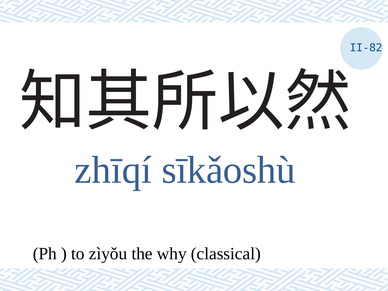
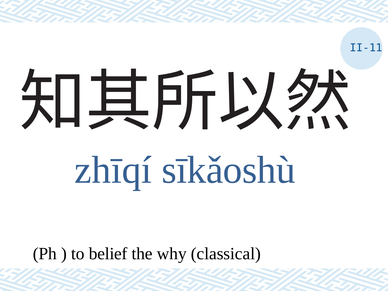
II-82: II-82 -> II-11
zìyǒu: zìyǒu -> belief
